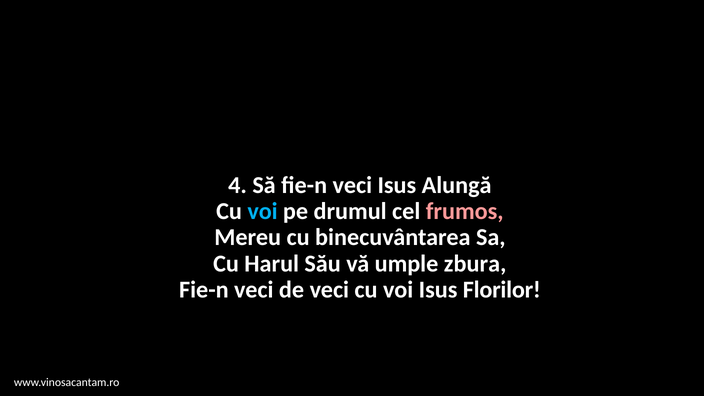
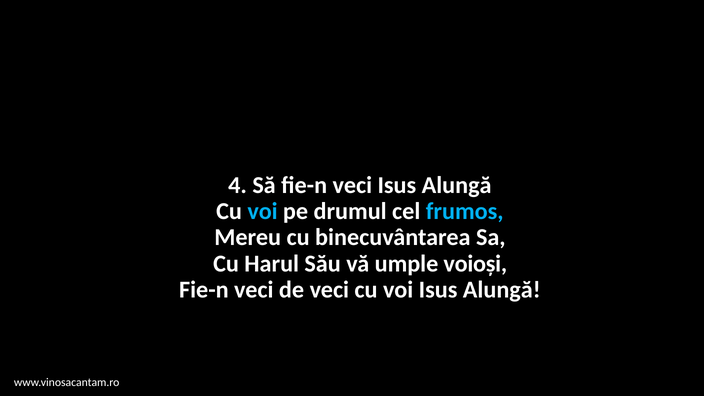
frumos colour: pink -> light blue
zbura: zbura -> voioși
voi Isus Florilor: Florilor -> Alungă
